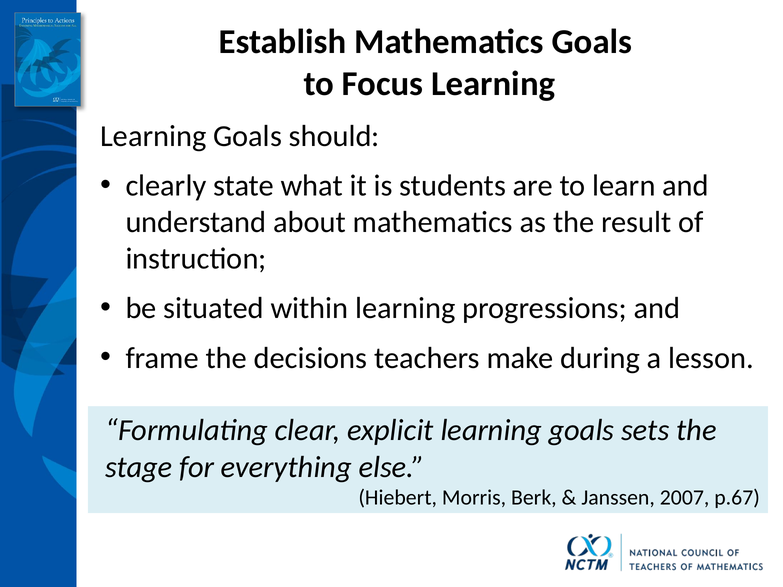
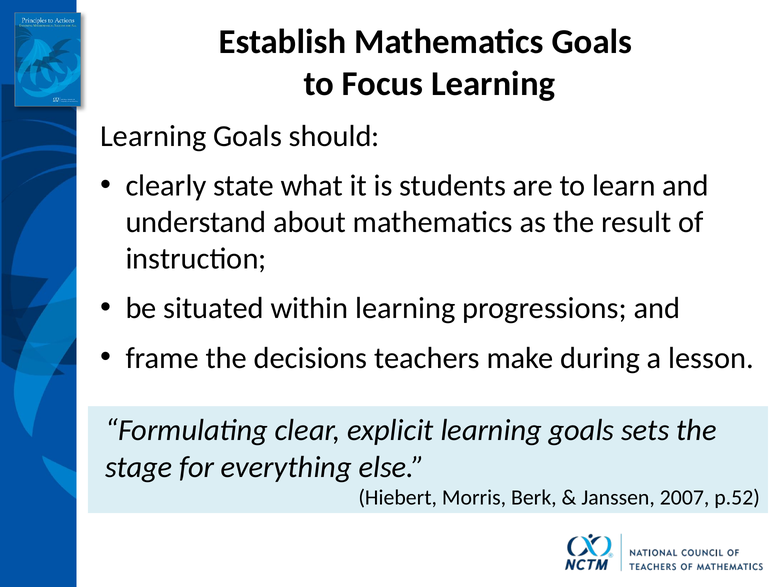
p.67: p.67 -> p.52
